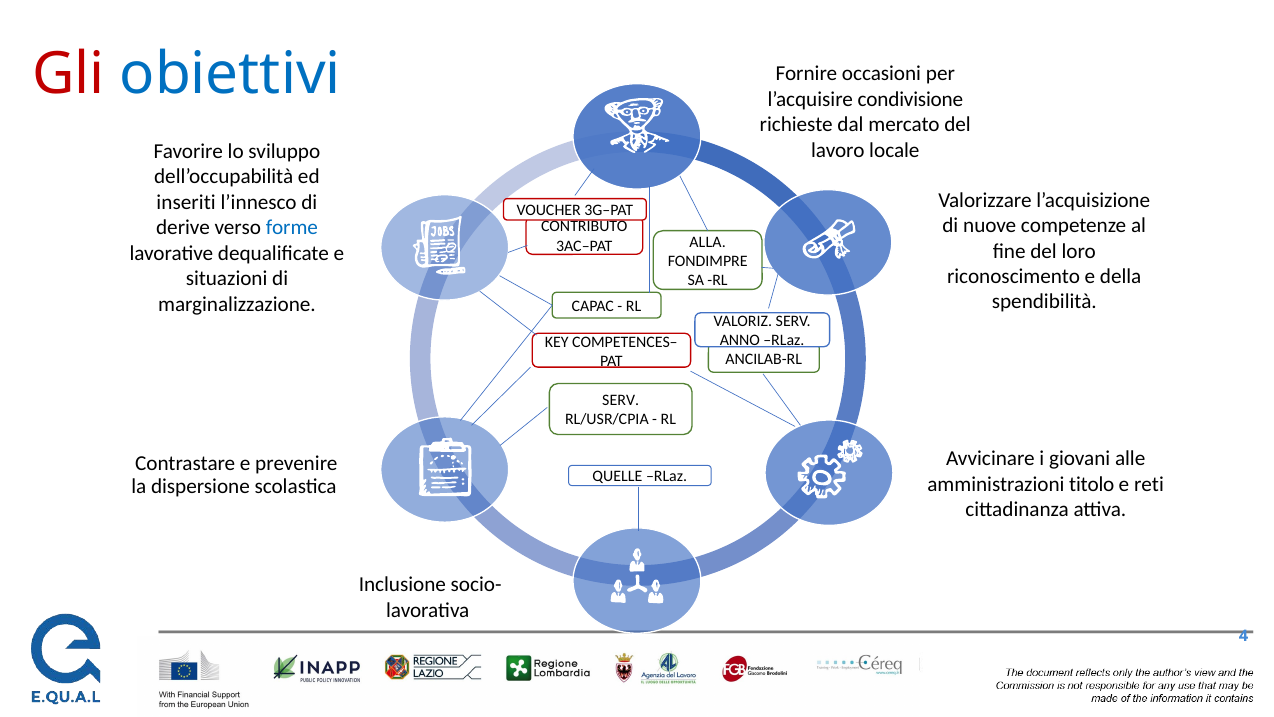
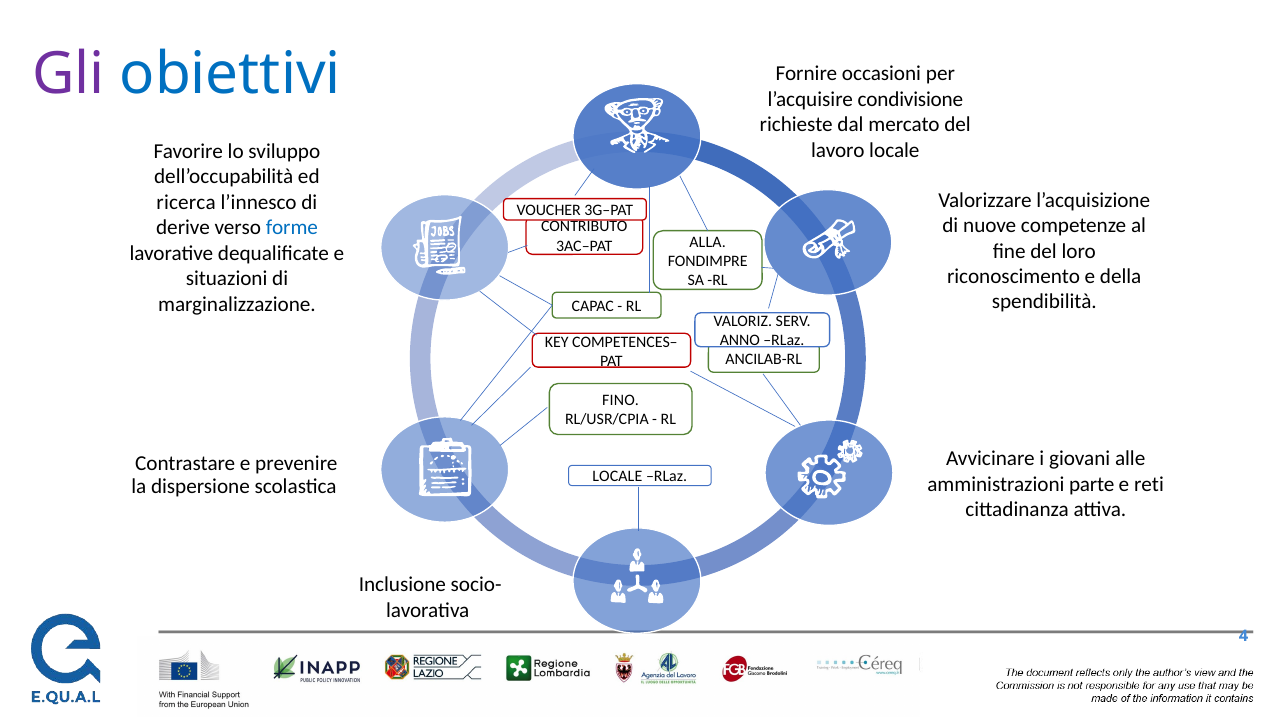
Gli colour: red -> purple
inseriti: inseriti -> ricerca
SERV at (621, 400): SERV -> FINO
QUELLE at (617, 476): QUELLE -> LOCALE
titolo: titolo -> parte
